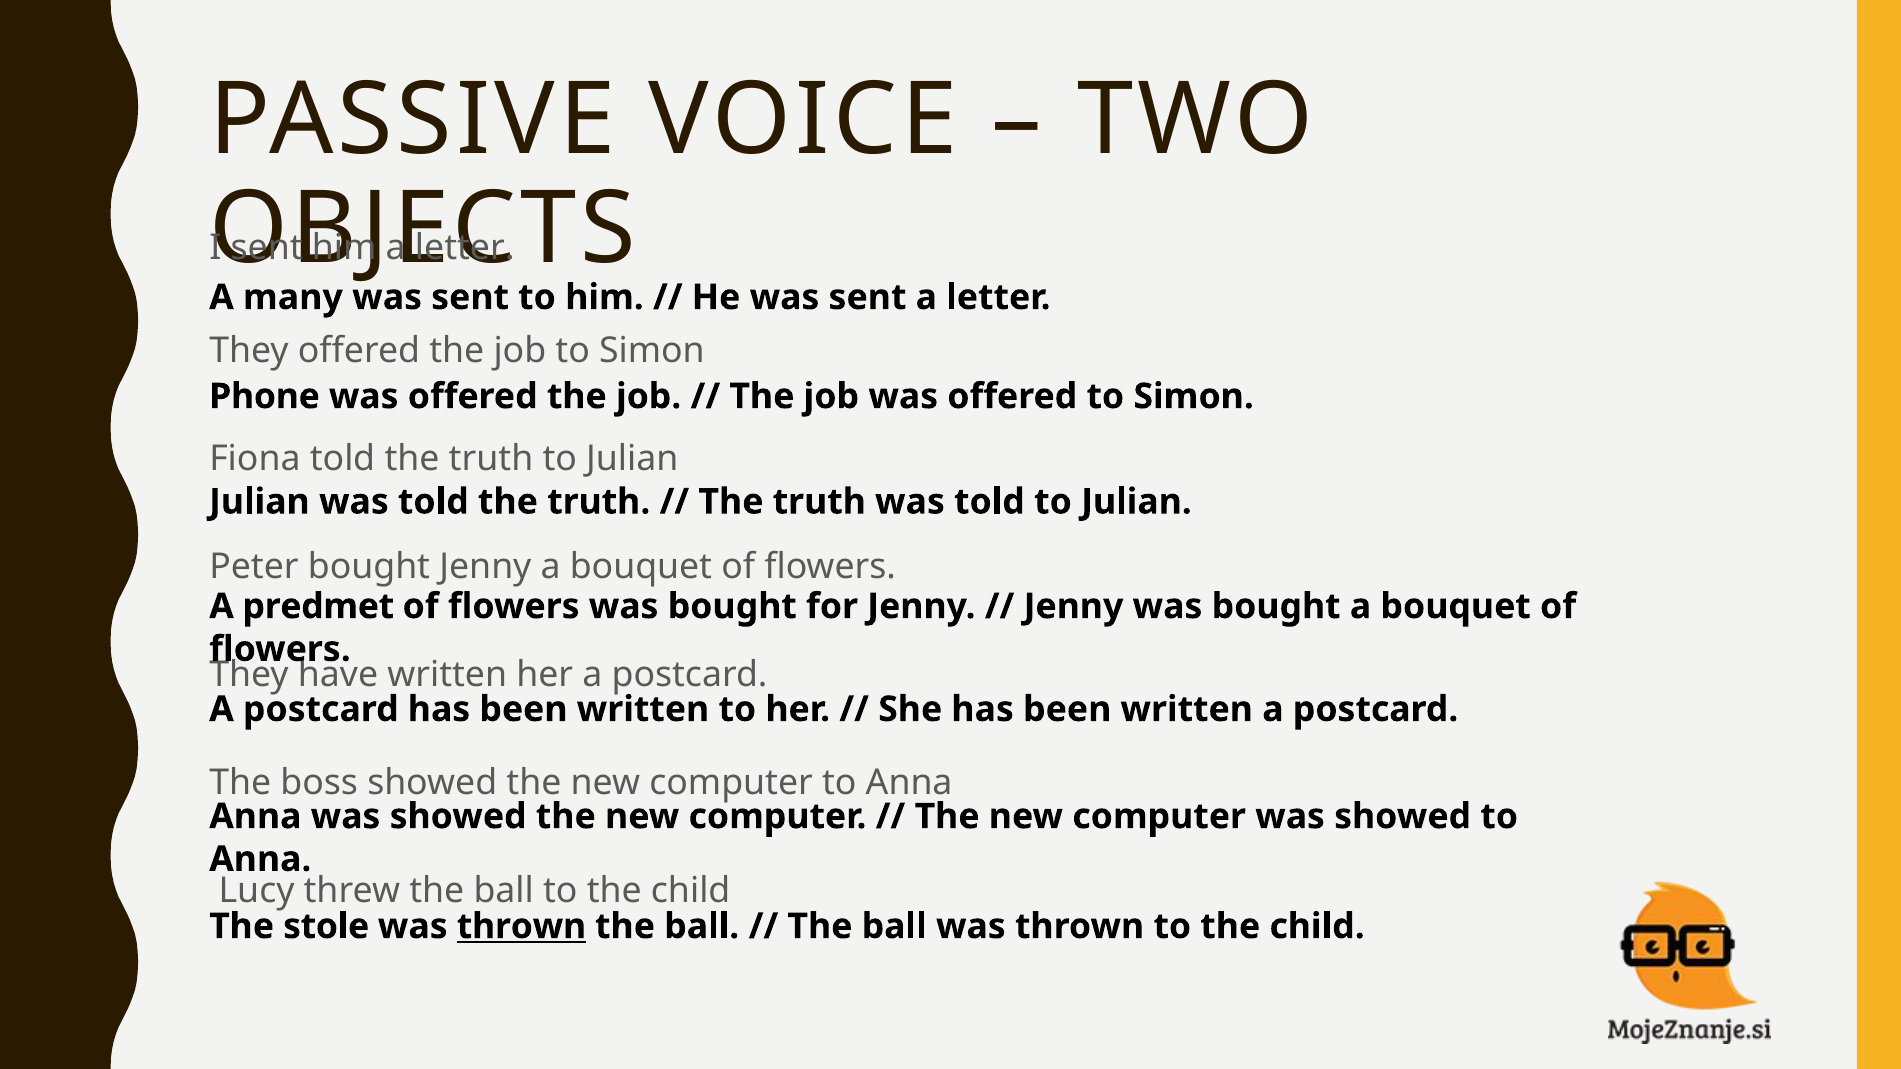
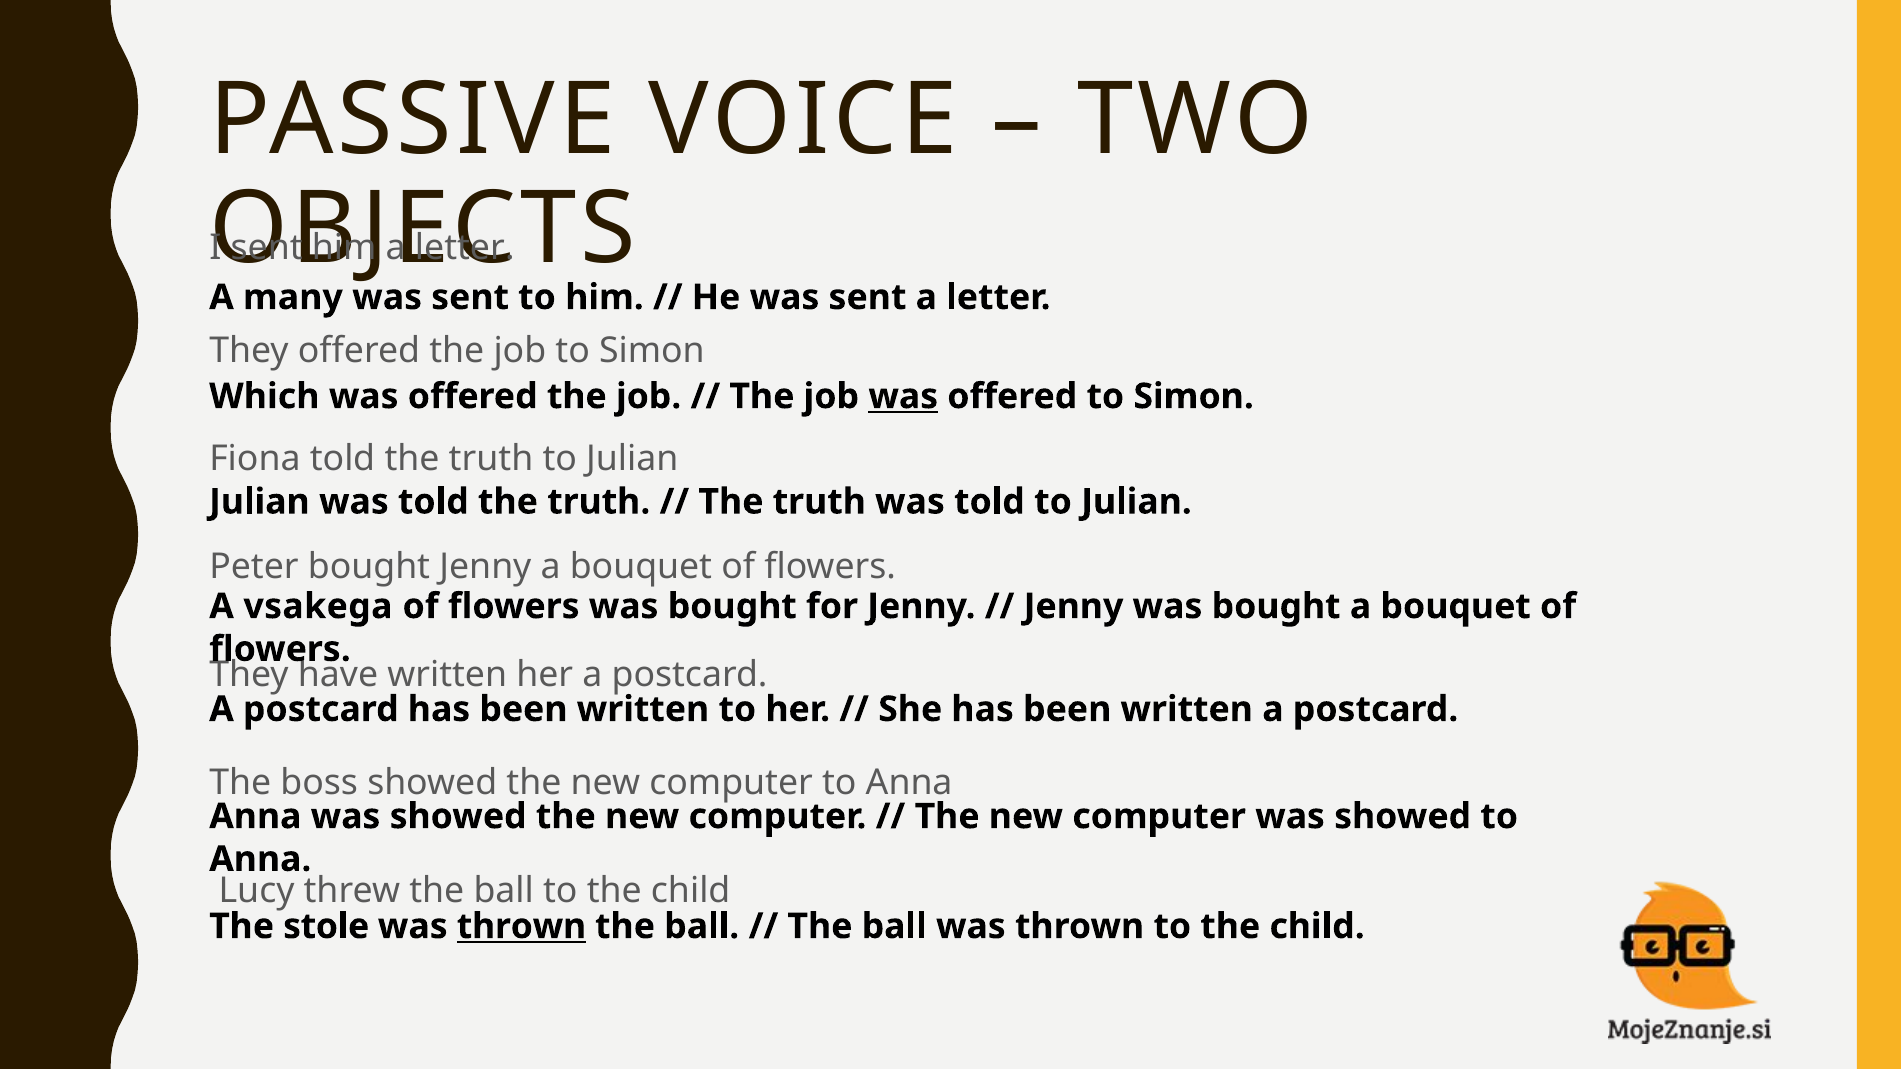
Phone: Phone -> Which
was at (903, 397) underline: none -> present
predmet: predmet -> vsakega
